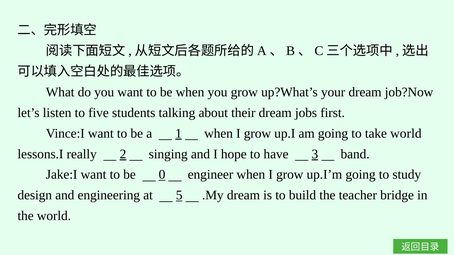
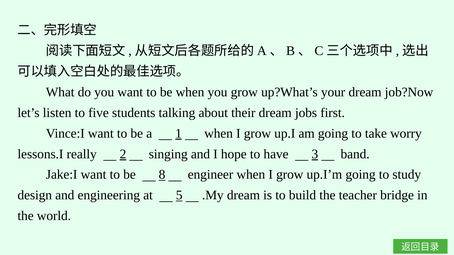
take world: world -> worry
0: 0 -> 8
